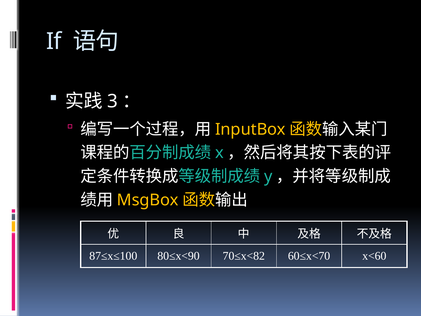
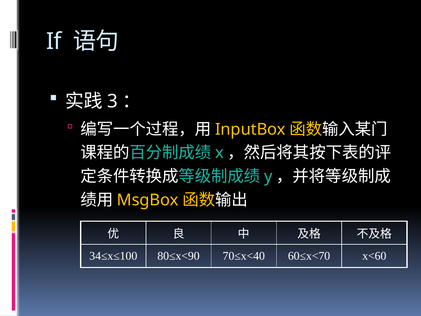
87≤x≤100: 87≤x≤100 -> 34≤x≤100
70≤x<82: 70≤x<82 -> 70≤x<40
